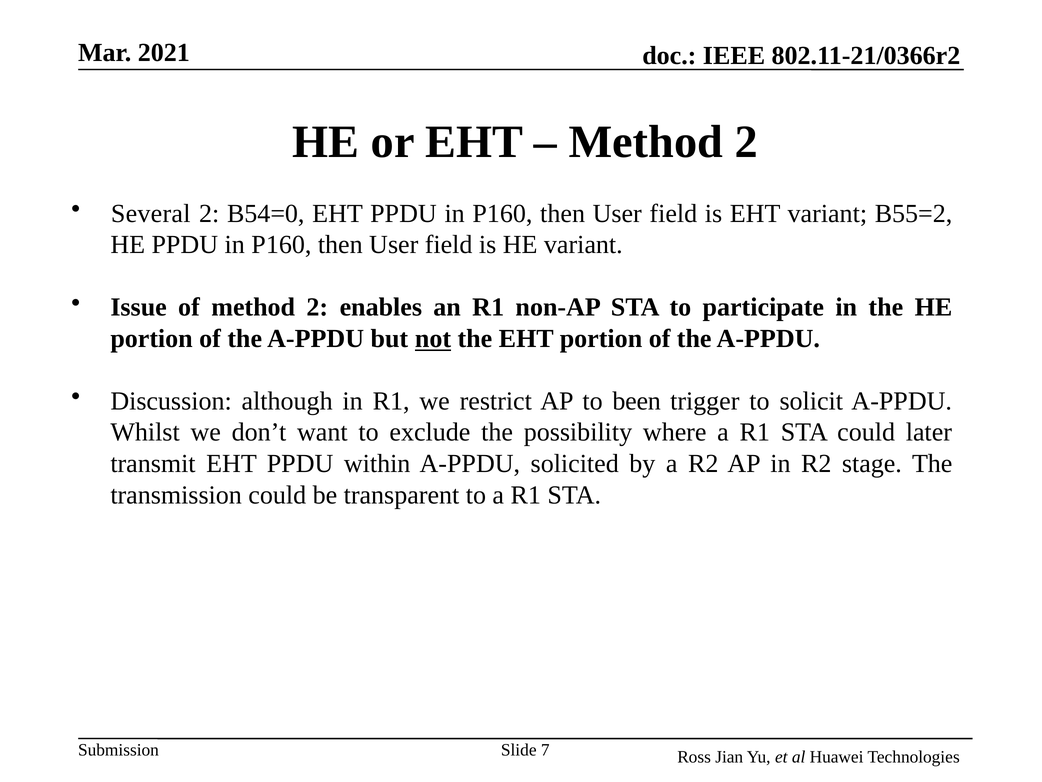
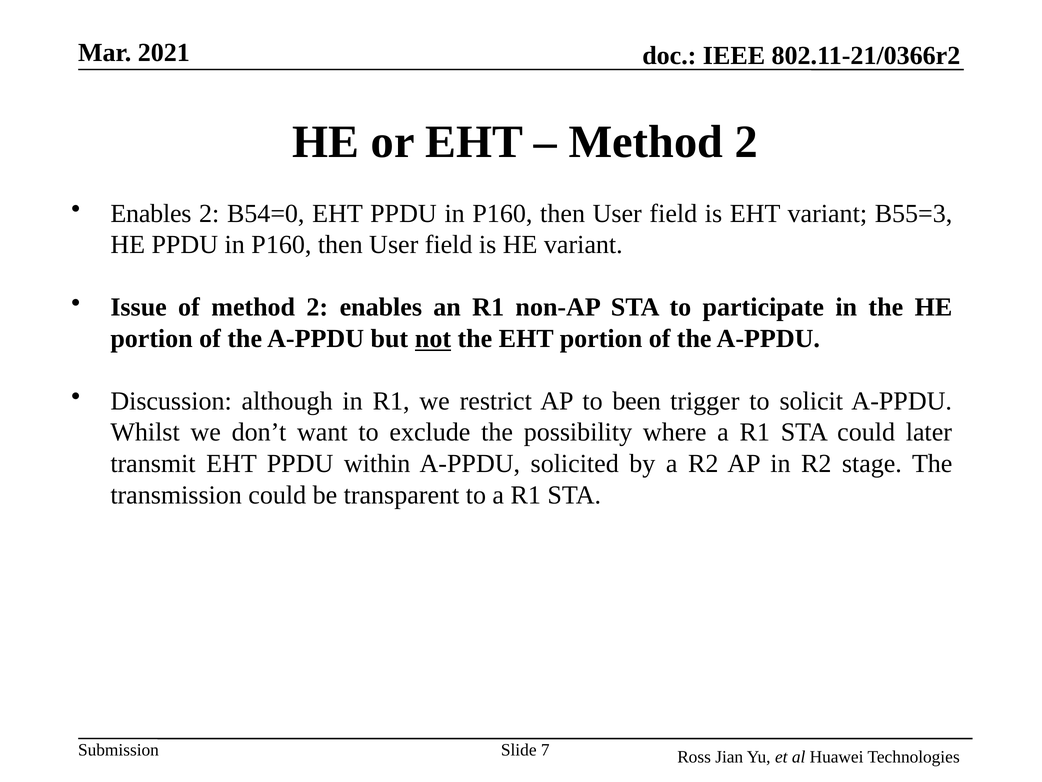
Several at (151, 213): Several -> Enables
B55=2: B55=2 -> B55=3
